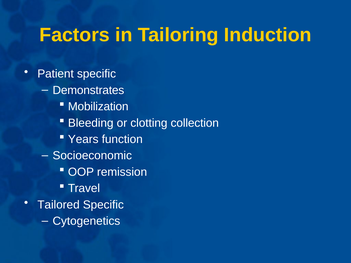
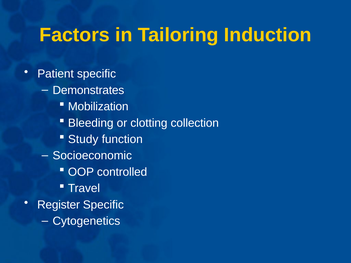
Years: Years -> Study
remission: remission -> controlled
Tailored: Tailored -> Register
